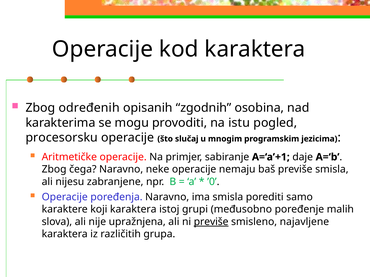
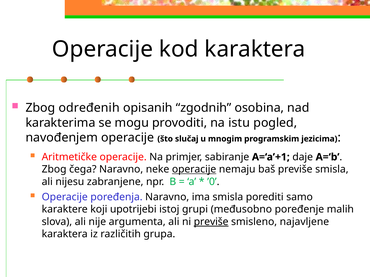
procesorsku: procesorsku -> navođenjem
operacije at (194, 170) underline: none -> present
koji karaktera: karaktera -> upotrijebi
upražnjena: upražnjena -> argumenta
